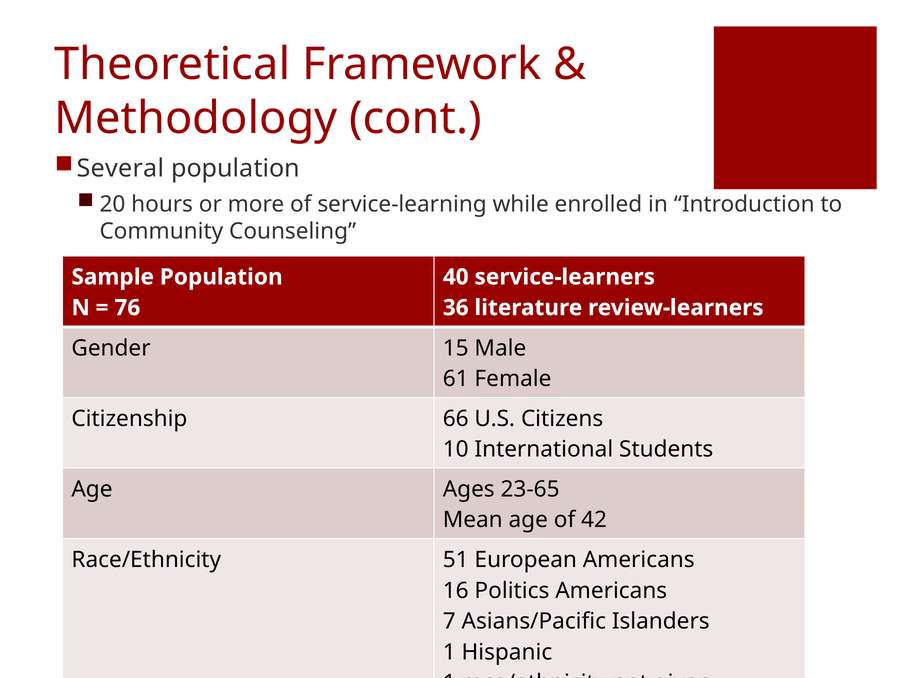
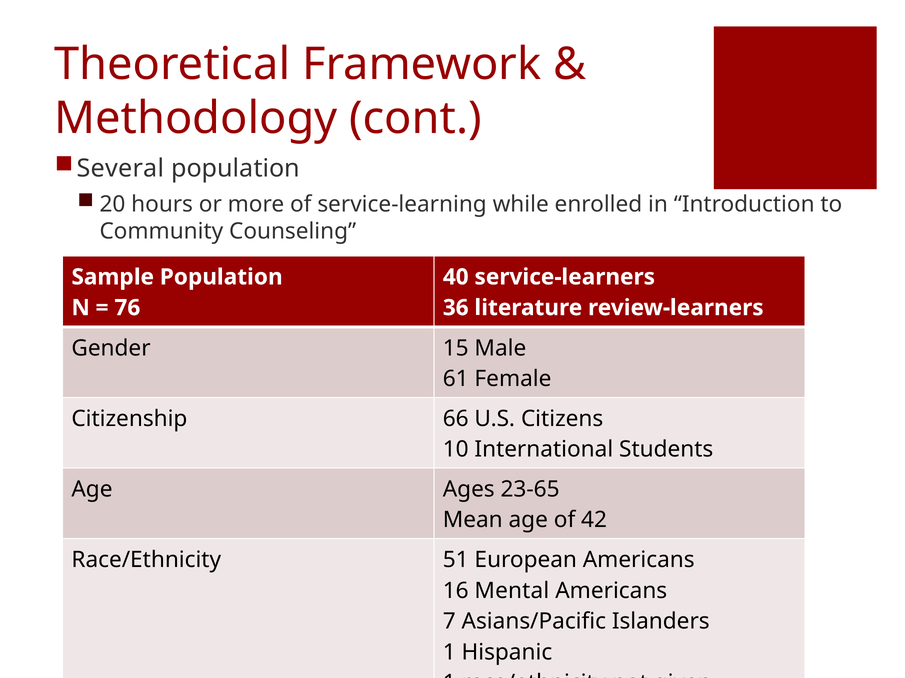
Politics: Politics -> Mental
